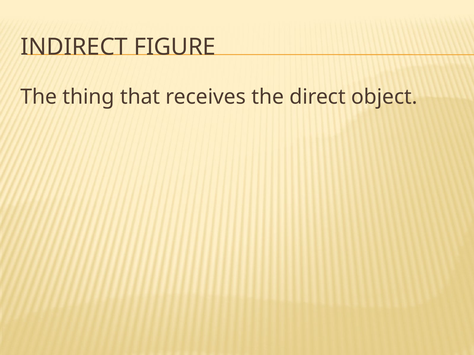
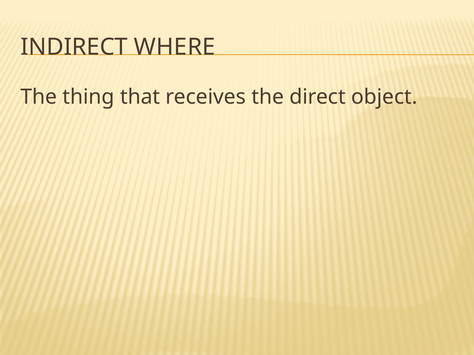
FIGURE: FIGURE -> WHERE
